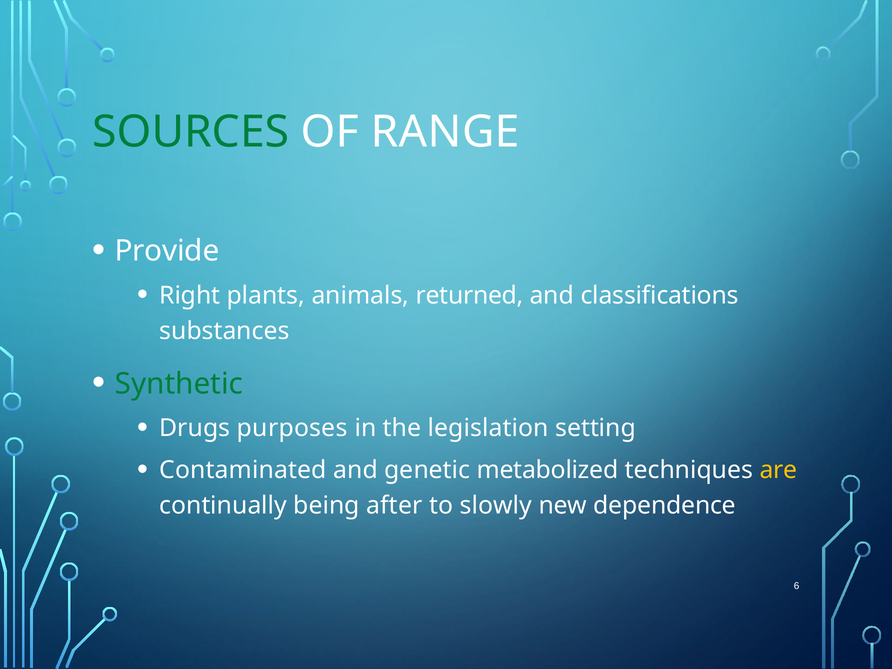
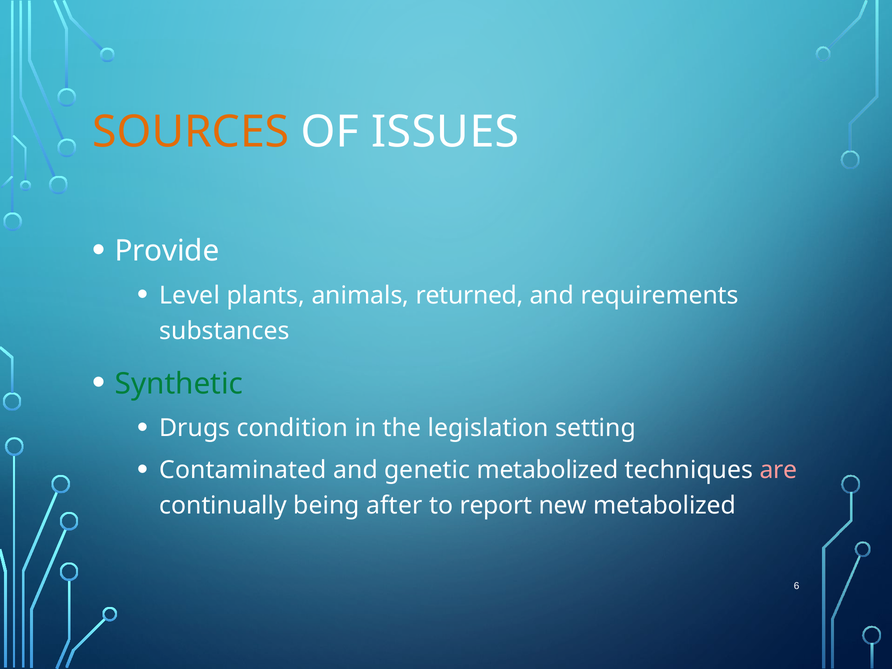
SOURCES colour: green -> orange
RANGE: RANGE -> ISSUES
Right: Right -> Level
classifications: classifications -> requirements
purposes: purposes -> condition
are colour: yellow -> pink
slowly: slowly -> report
new dependence: dependence -> metabolized
